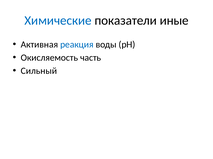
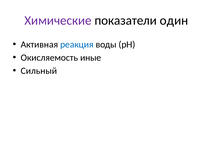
Химические colour: blue -> purple
иные: иные -> один
часть: часть -> иные
